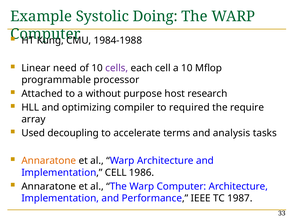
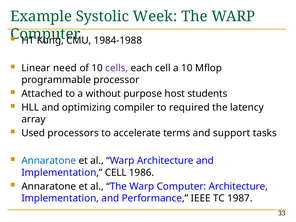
Doing: Doing -> Week
research: research -> students
require: require -> latency
decoupling: decoupling -> processors
analysis: analysis -> support
Annaratone at (49, 161) colour: orange -> blue
